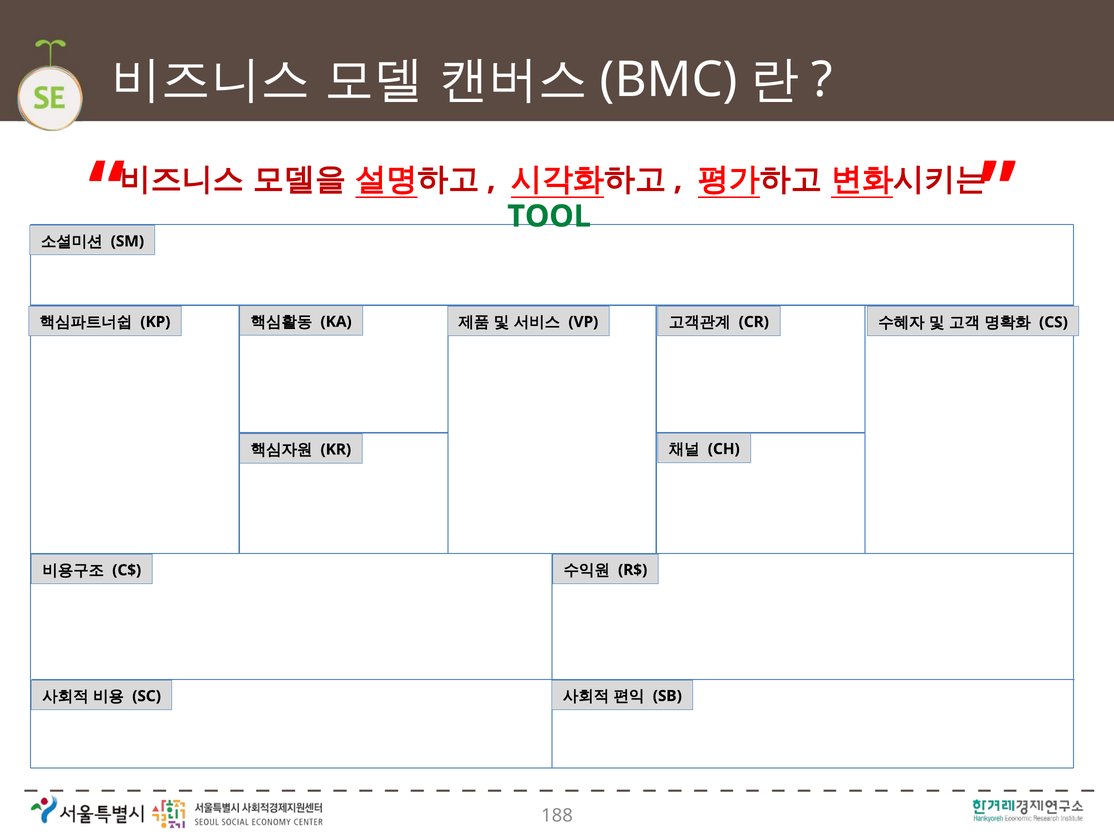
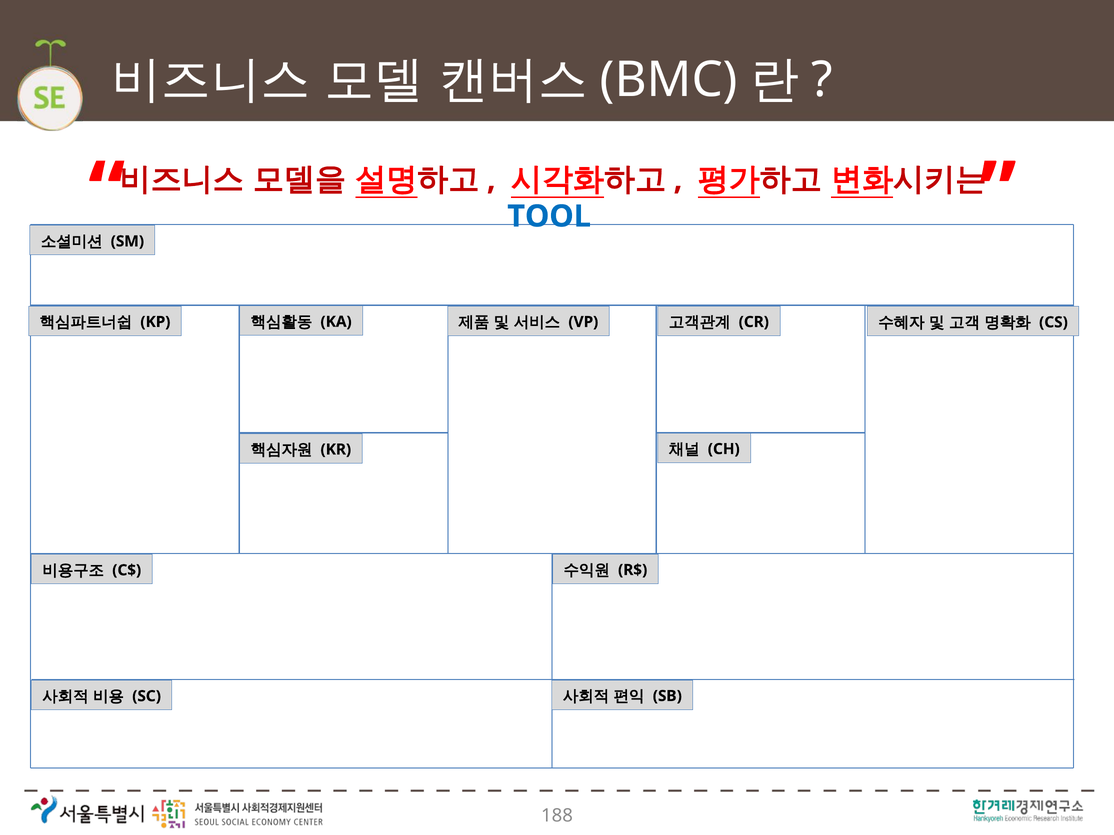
TOOL colour: green -> blue
